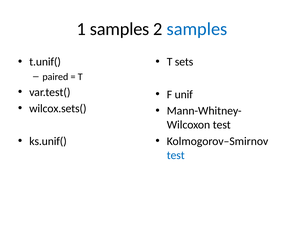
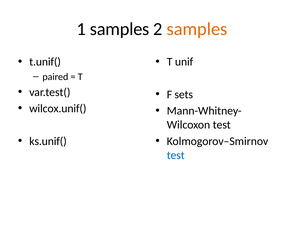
samples at (197, 29) colour: blue -> orange
sets: sets -> unif
unif: unif -> sets
wilcox.sets(: wilcox.sets( -> wilcox.unif(
